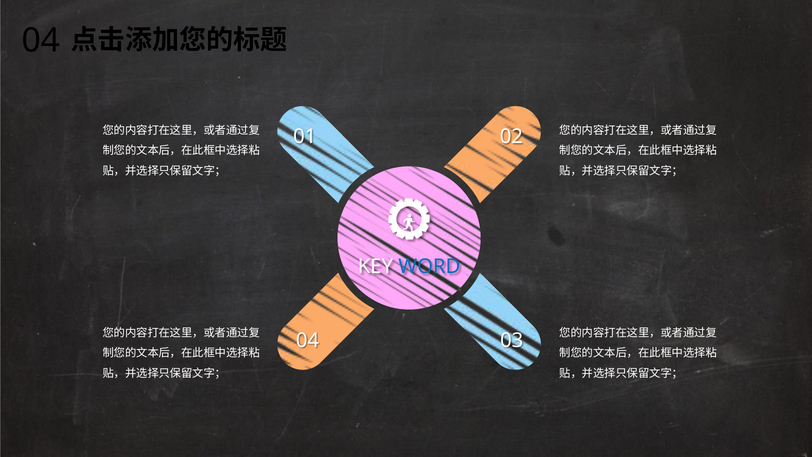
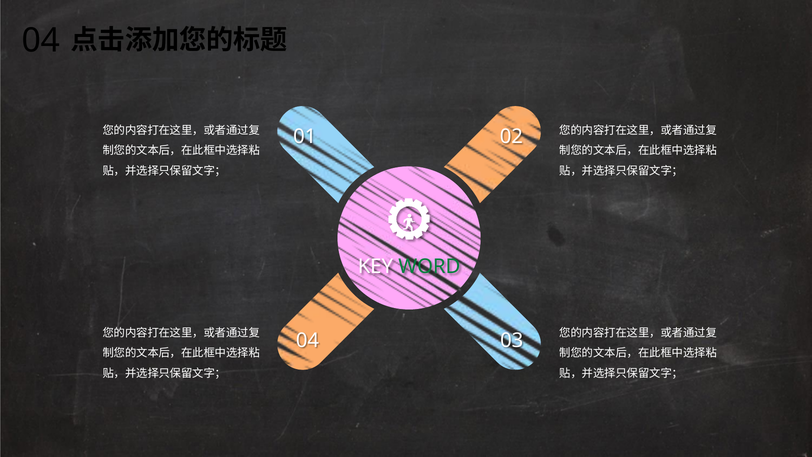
WORD colour: blue -> green
